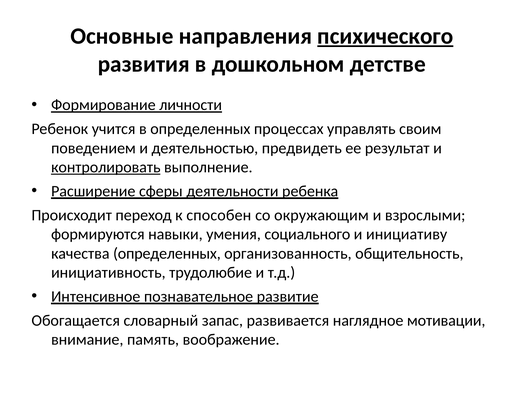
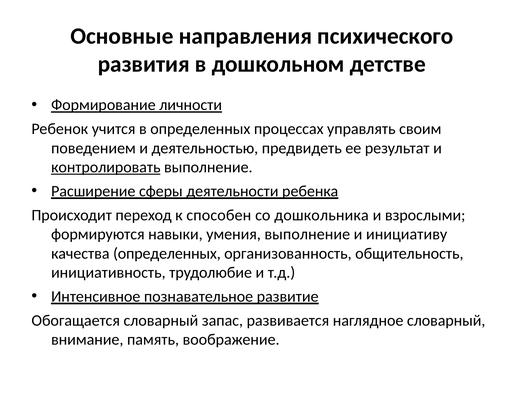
психического underline: present -> none
окружающим: окружающим -> дошкольника
умения социального: социального -> выполнение
наглядное мотивации: мотивации -> словарный
